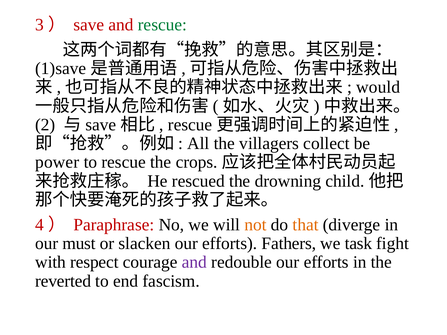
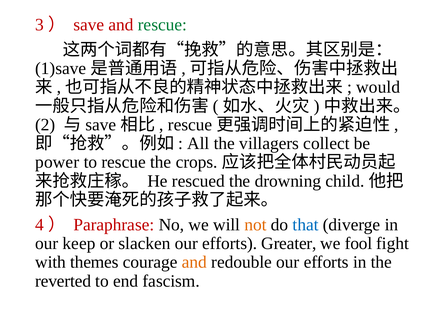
that colour: orange -> blue
must: must -> keep
Fathers: Fathers -> Greater
task: task -> fool
respect: respect -> themes
and at (194, 262) colour: purple -> orange
